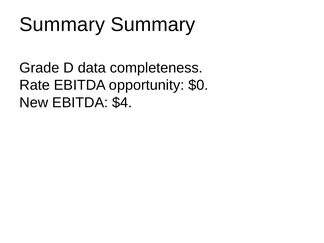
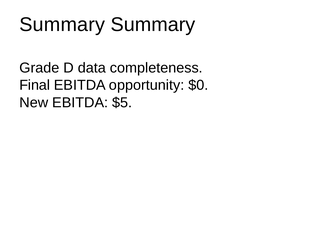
Rate: Rate -> Final
$4: $4 -> $5
